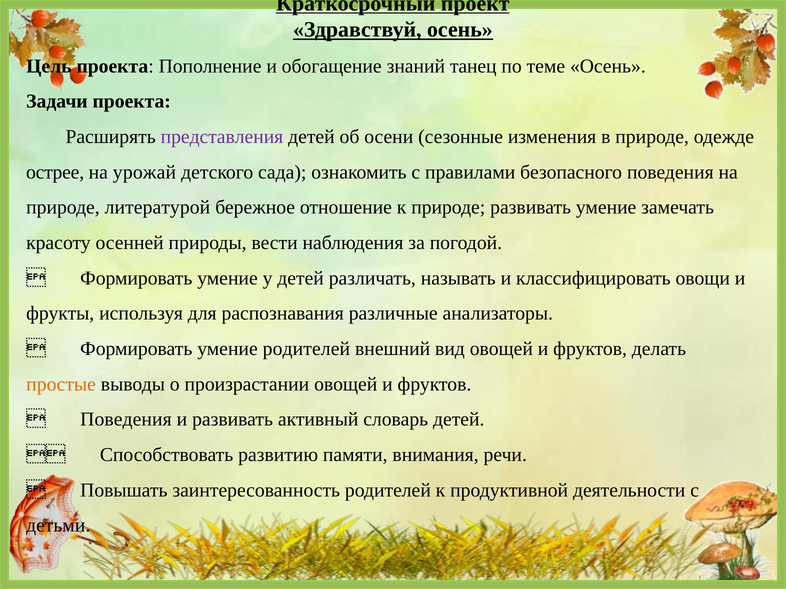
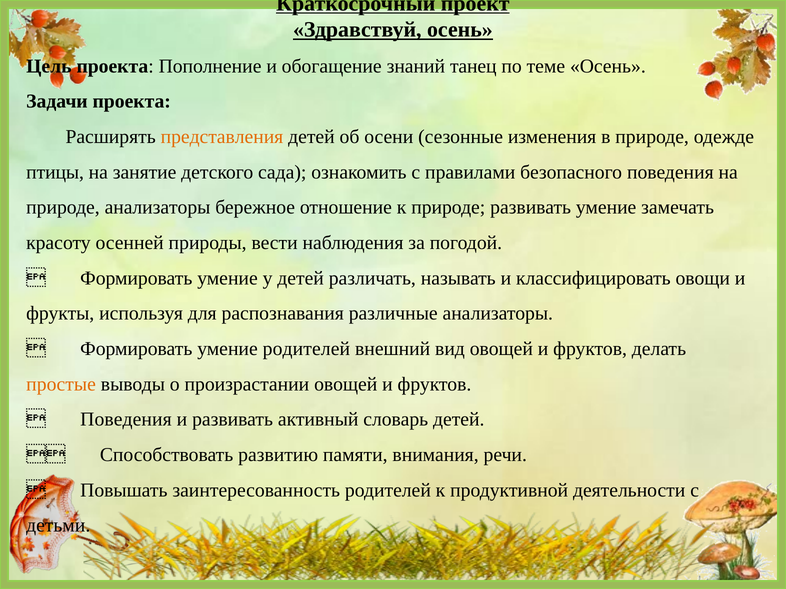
представления colour: purple -> orange
острее: острее -> птицы
урожай: урожай -> занятие
природе литературой: литературой -> анализаторы
